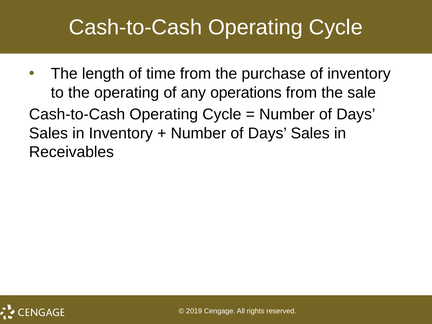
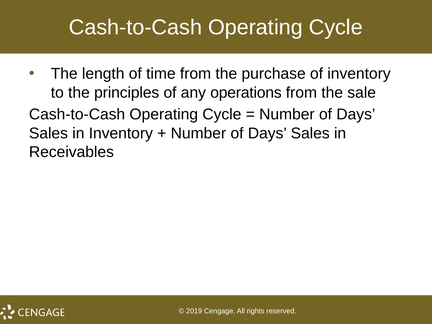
the operating: operating -> principles
